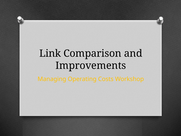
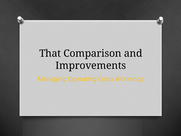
Link: Link -> That
